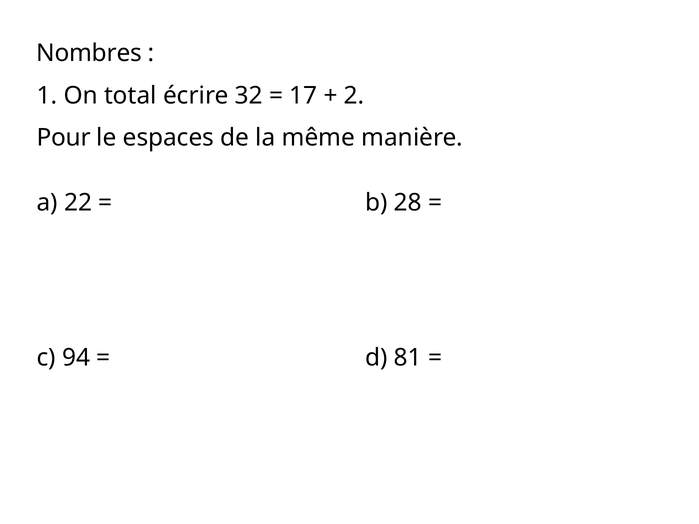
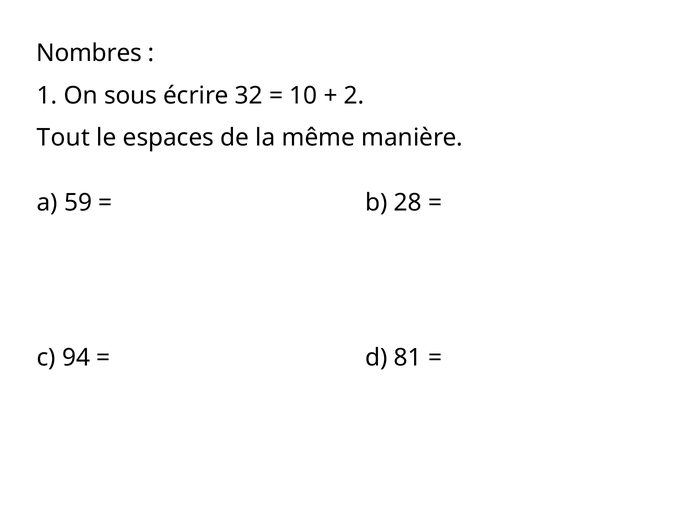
total: total -> sous
17: 17 -> 10
Pour: Pour -> Tout
22: 22 -> 59
